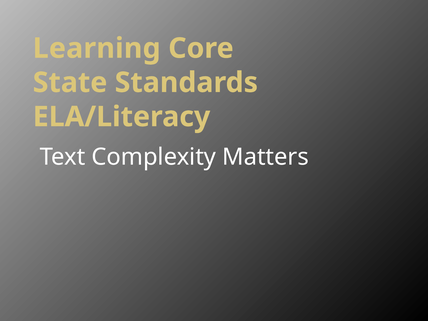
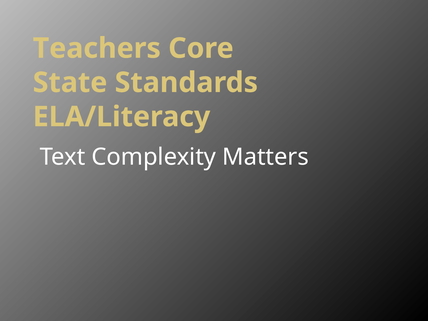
Learning: Learning -> Teachers
